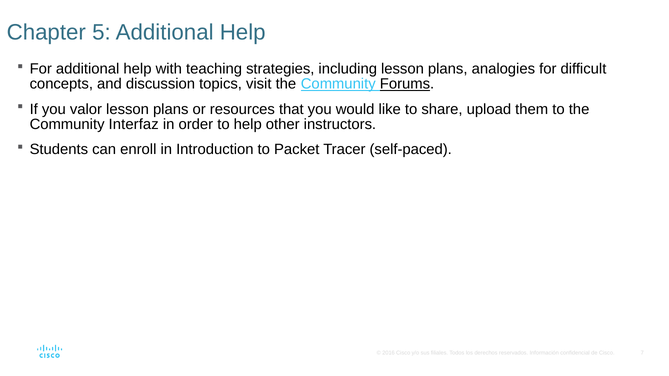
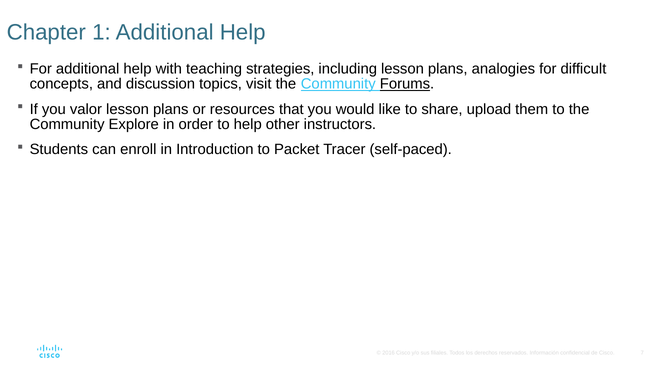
5: 5 -> 1
Interfaz: Interfaz -> Explore
